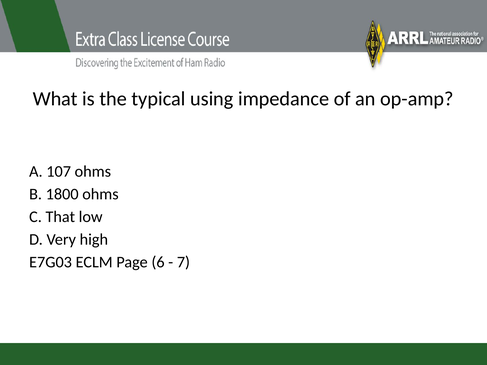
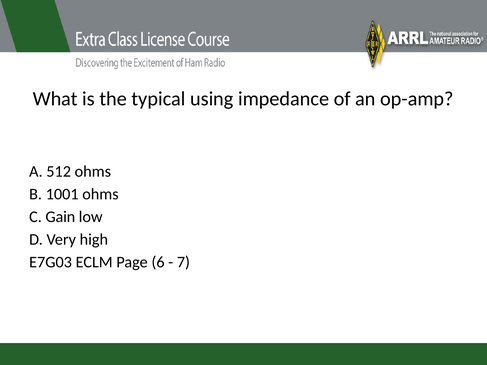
107: 107 -> 512
1800: 1800 -> 1001
That: That -> Gain
